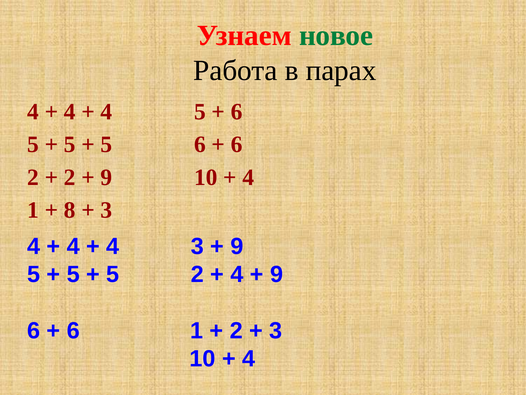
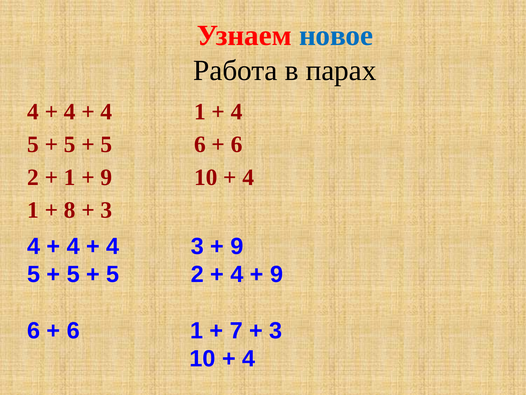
новое colour: green -> blue
5 at (200, 112): 5 -> 1
6 at (237, 112): 6 -> 4
2 at (70, 177): 2 -> 1
2 at (236, 330): 2 -> 7
